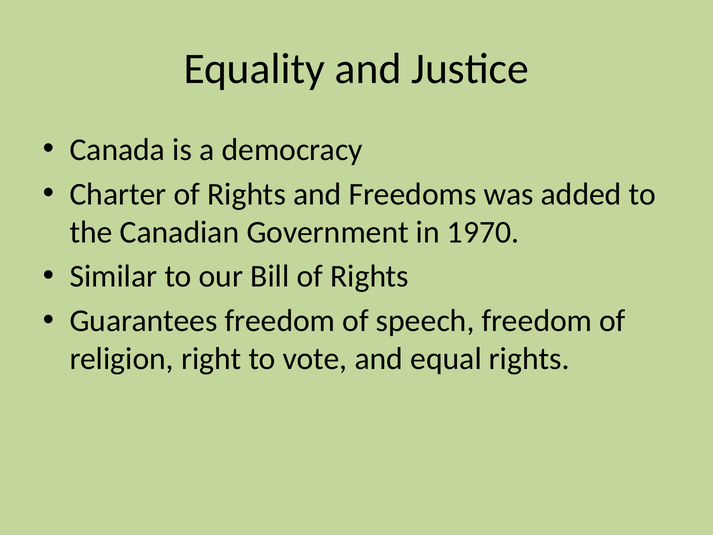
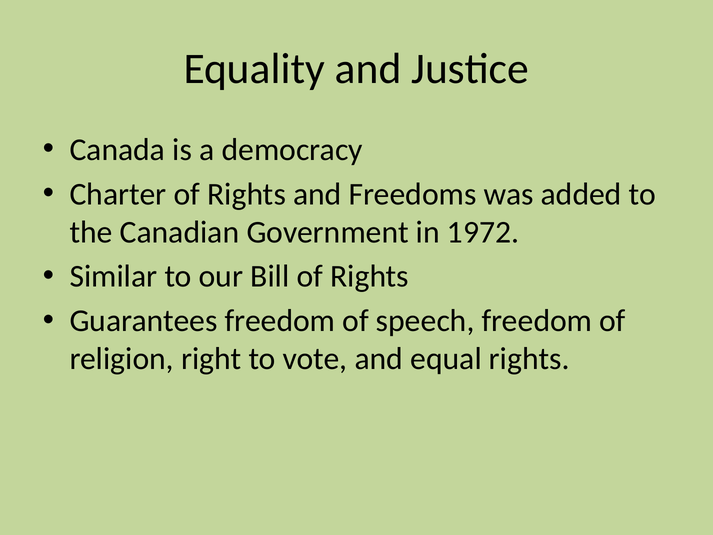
1970: 1970 -> 1972
